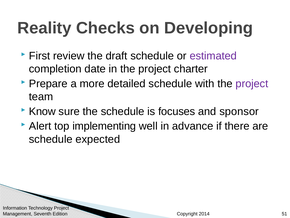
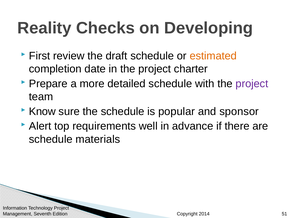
estimated colour: purple -> orange
focuses: focuses -> popular
implementing: implementing -> requirements
expected: expected -> materials
